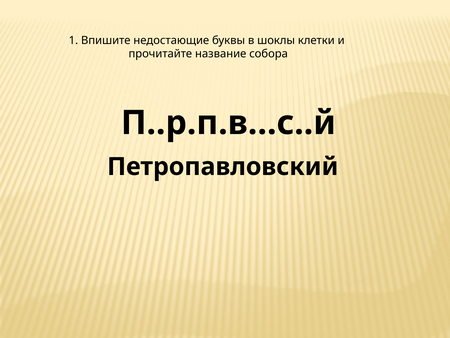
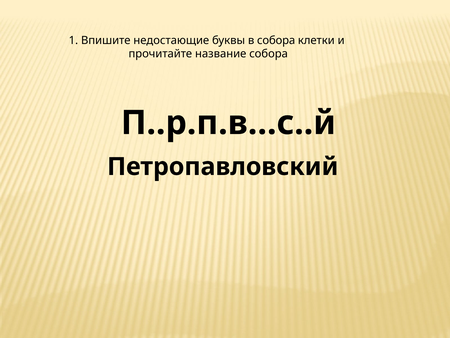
в шоклы: шоклы -> собора
